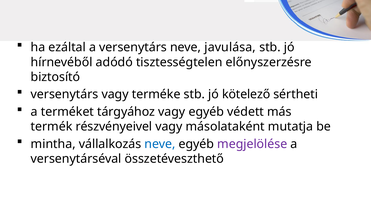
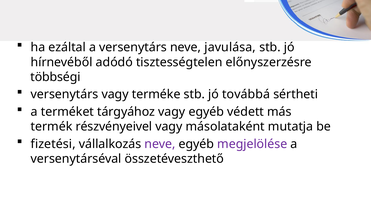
biztosító: biztosító -> többségi
kötelező: kötelező -> továbbá
mintha: mintha -> fizetési
neve at (160, 144) colour: blue -> purple
